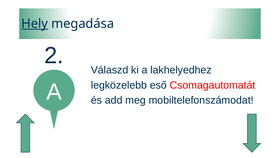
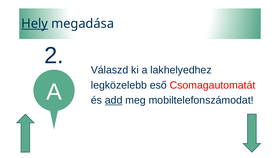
add underline: none -> present
